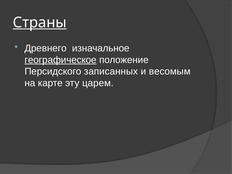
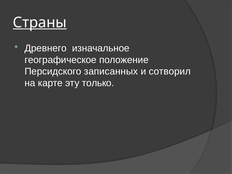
географическое underline: present -> none
весомым: весомым -> сотворил
царем: царем -> только
